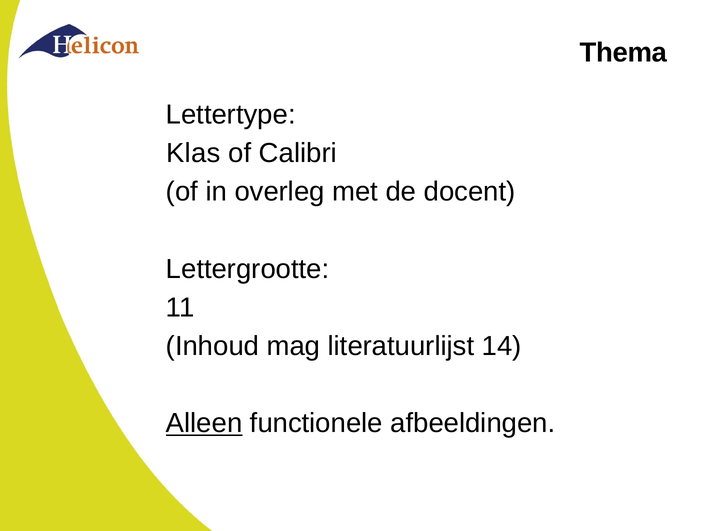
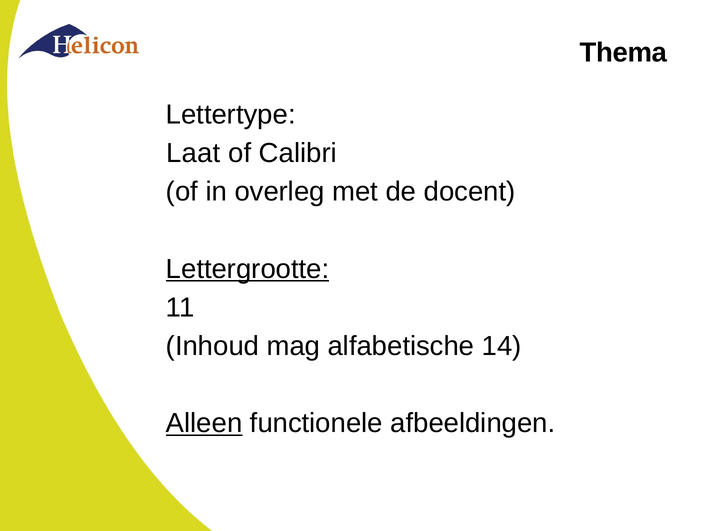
Klas: Klas -> Laat
Lettergrootte underline: none -> present
literatuurlijst: literatuurlijst -> alfabetische
